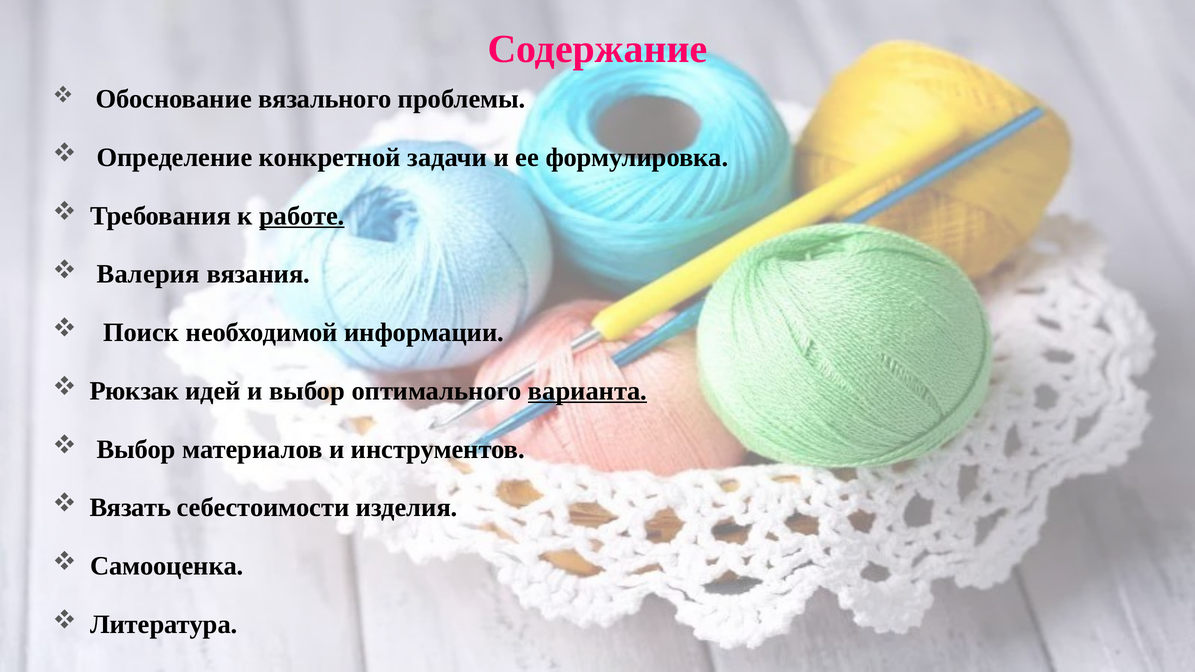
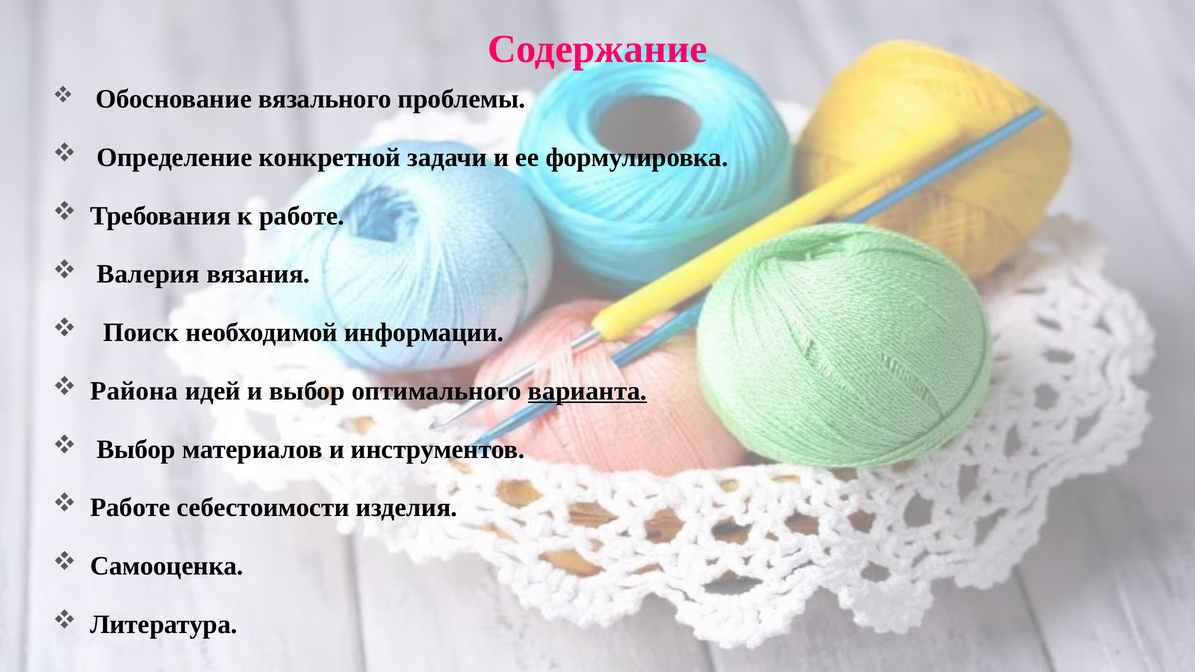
работе at (302, 216) underline: present -> none
Рюкзак: Рюкзак -> Района
Вязать at (130, 508): Вязать -> Работе
